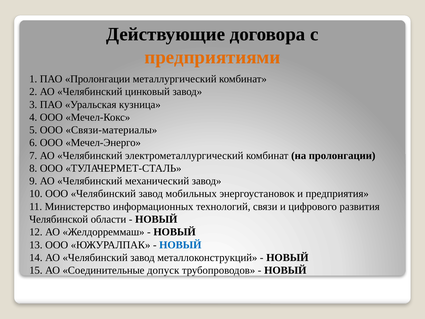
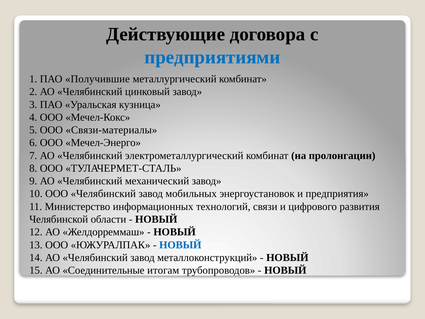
предприятиями colour: orange -> blue
ПАО Пролонгации: Пролонгации -> Получившие
допуск: допуск -> итогам
